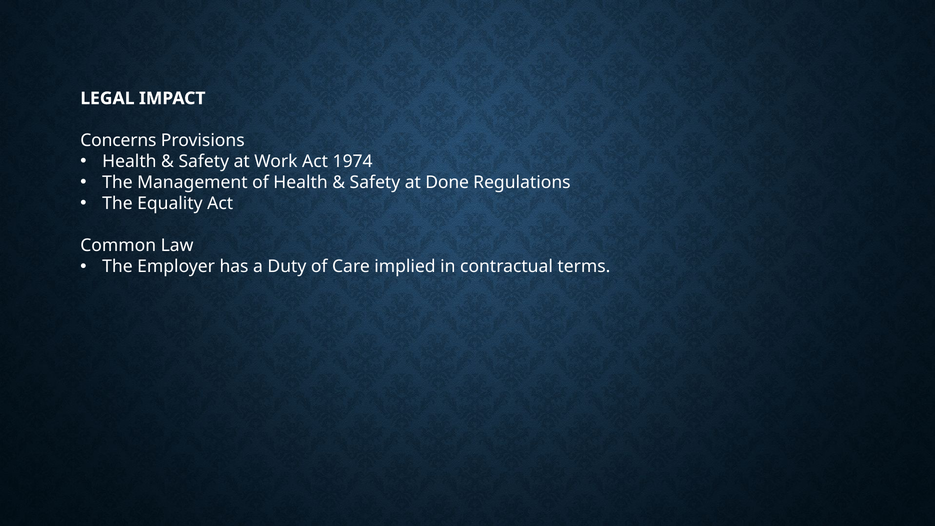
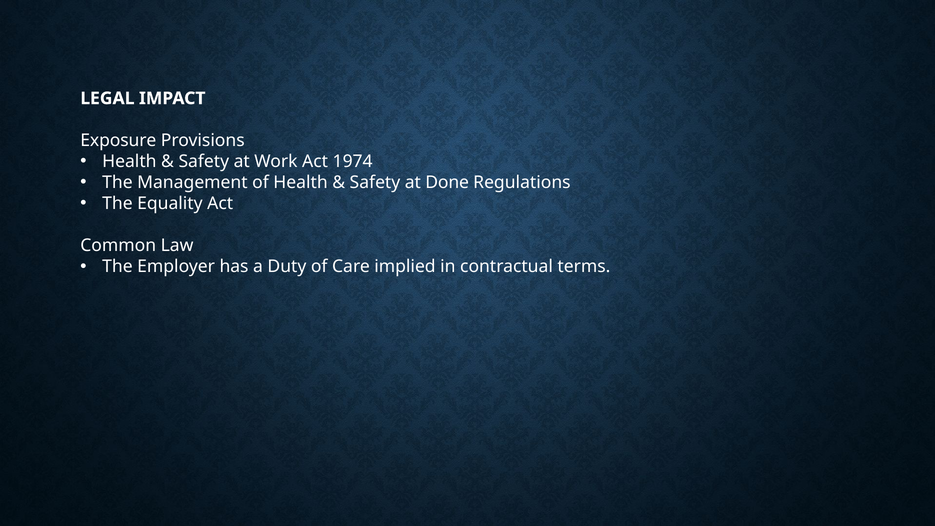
Concerns: Concerns -> Exposure
